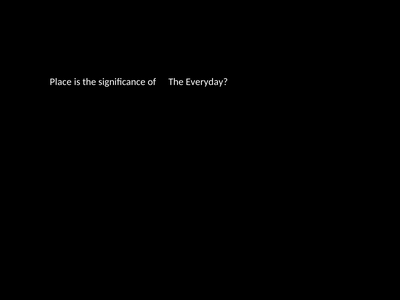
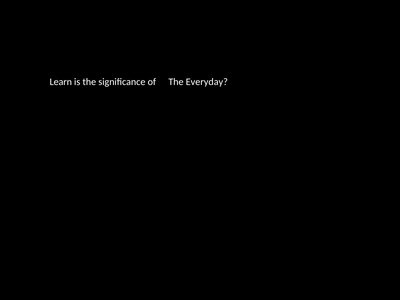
Place: Place -> Learn
